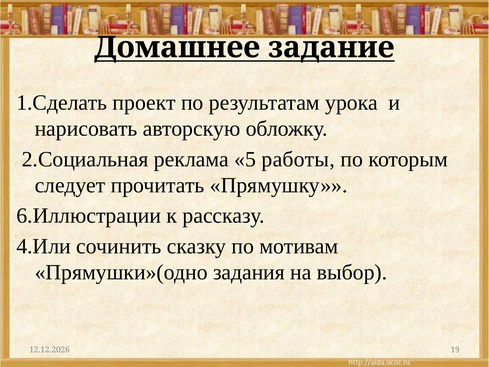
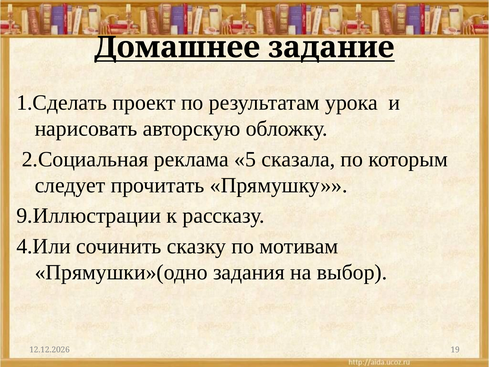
работы: работы -> сказала
6.Иллюстрации: 6.Иллюстрации -> 9.Иллюстрации
